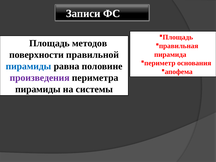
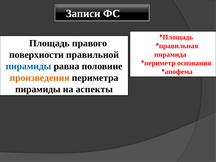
методов: методов -> правого
произведения colour: purple -> orange
системы: системы -> аспекты
